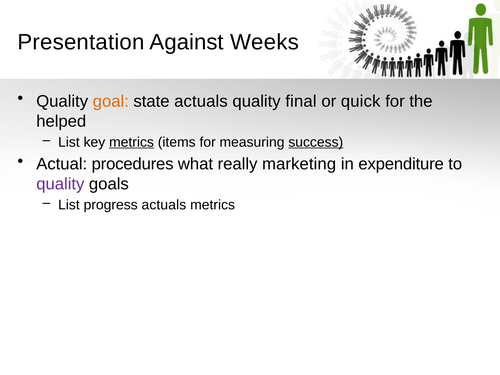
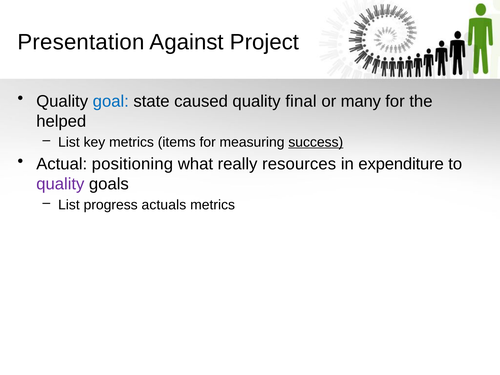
Weeks: Weeks -> Project
goal colour: orange -> blue
state actuals: actuals -> caused
quick: quick -> many
metrics at (132, 142) underline: present -> none
procedures: procedures -> positioning
marketing: marketing -> resources
